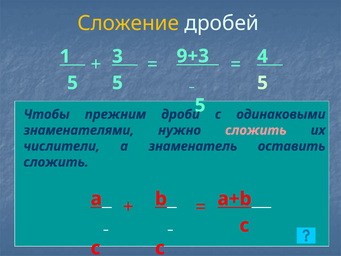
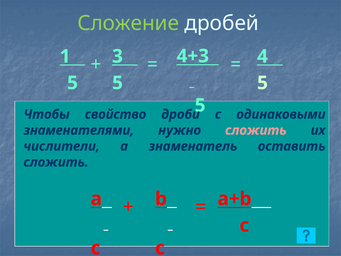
Сложение colour: yellow -> light green
9+3: 9+3 -> 4+3
прежним: прежним -> свойство
